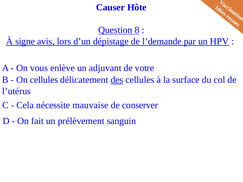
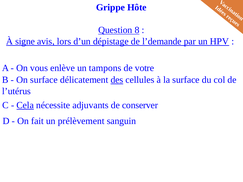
Causer: Causer -> Grippe
adjuvant: adjuvant -> tampons
On cellules: cellules -> surface
Cela underline: none -> present
mauvaise: mauvaise -> adjuvants
